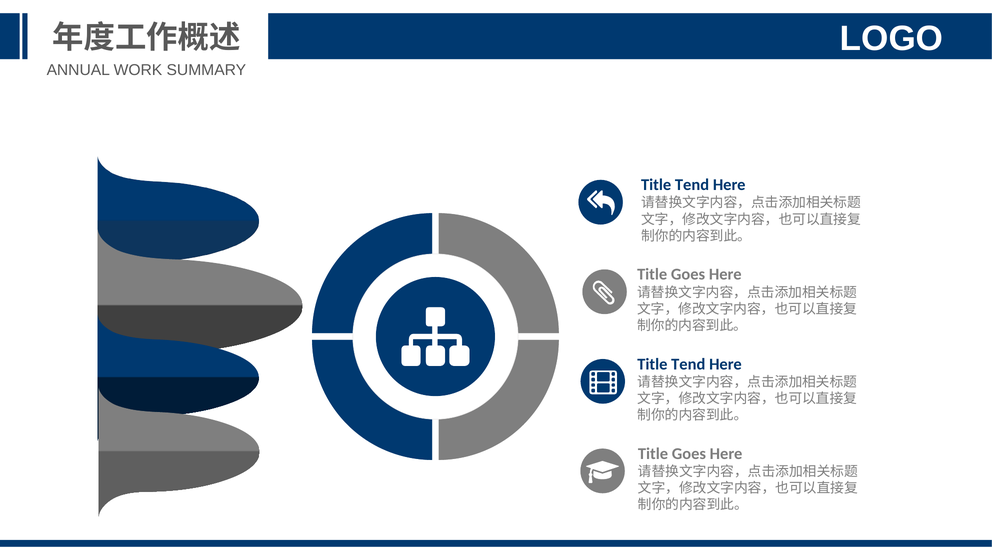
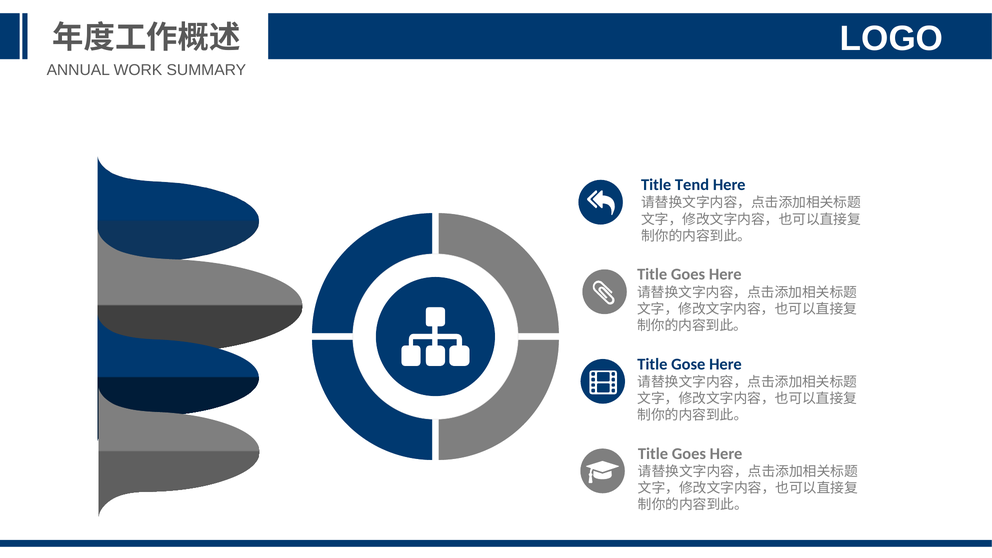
Tend at (688, 364): Tend -> Gose
